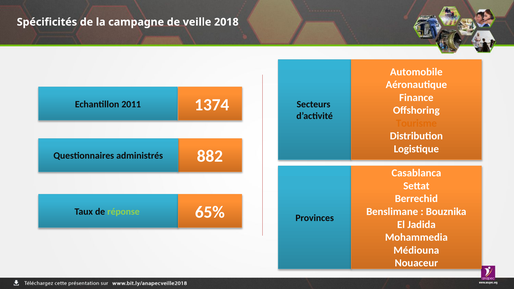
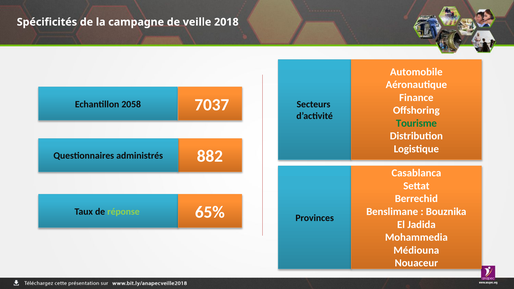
1374: 1374 -> 7037
2011: 2011 -> 2058
Tourisme colour: orange -> green
